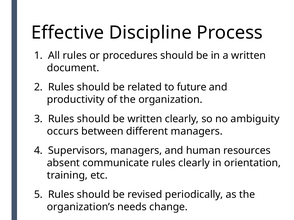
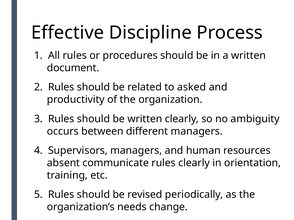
future: future -> asked
